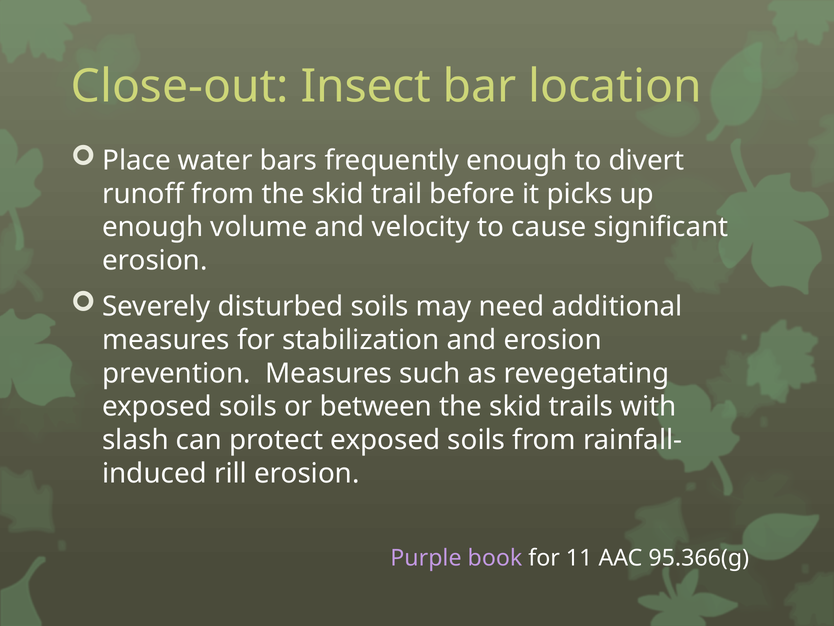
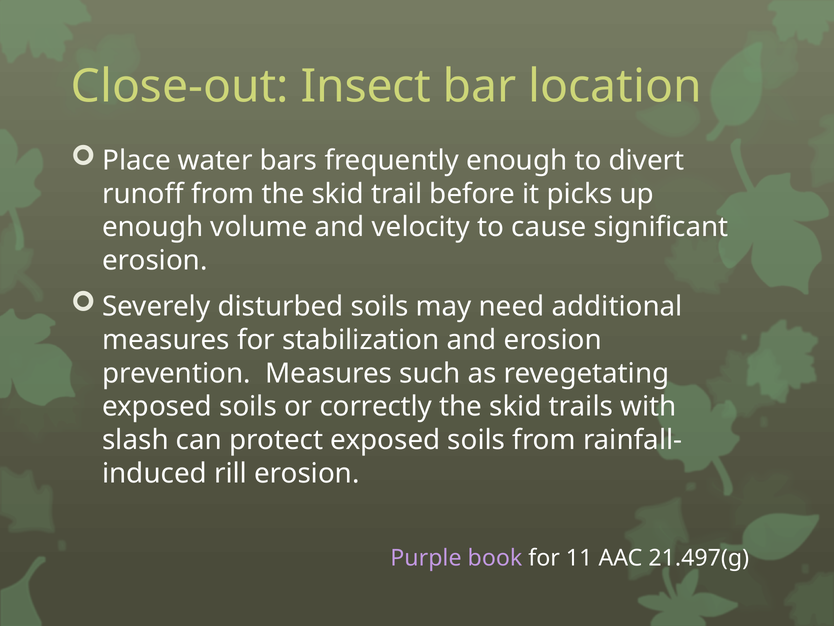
between: between -> correctly
95.366(g: 95.366(g -> 21.497(g
